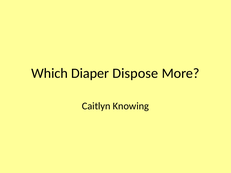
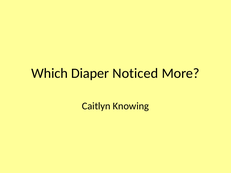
Dispose: Dispose -> Noticed
